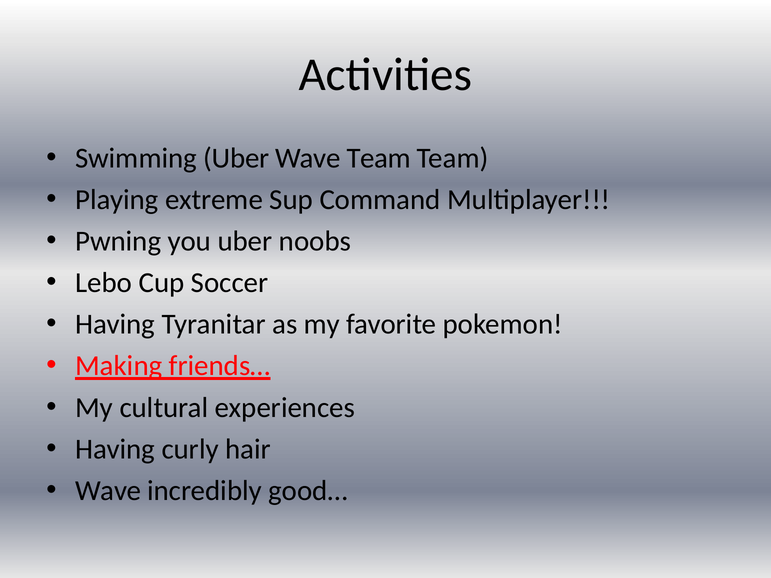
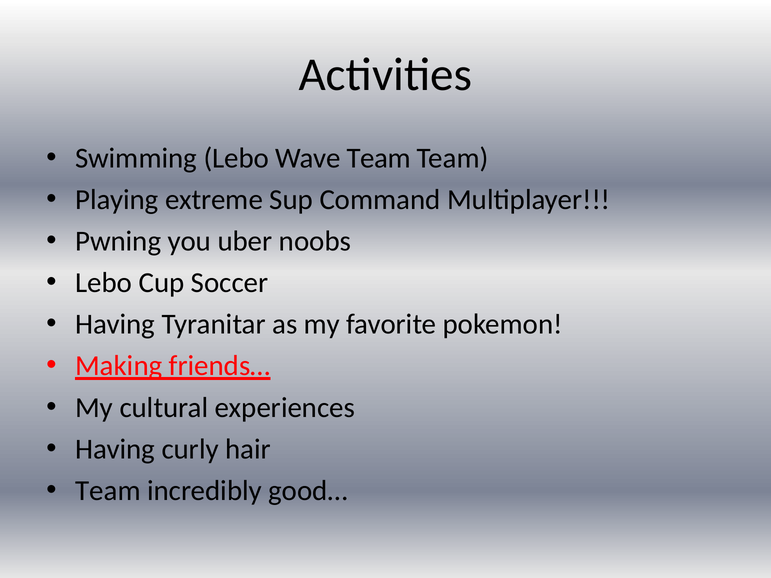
Swimming Uber: Uber -> Lebo
Wave at (108, 491): Wave -> Team
